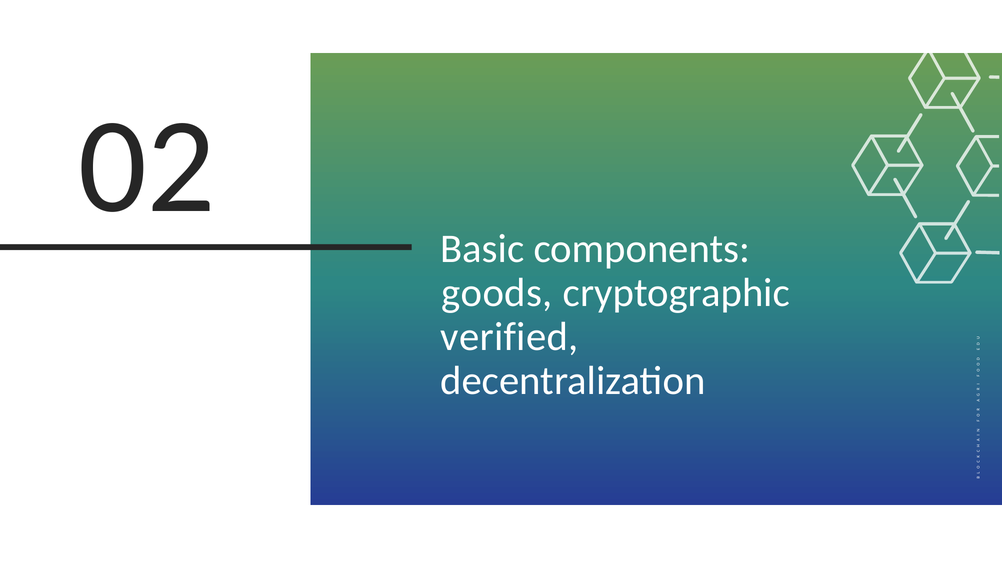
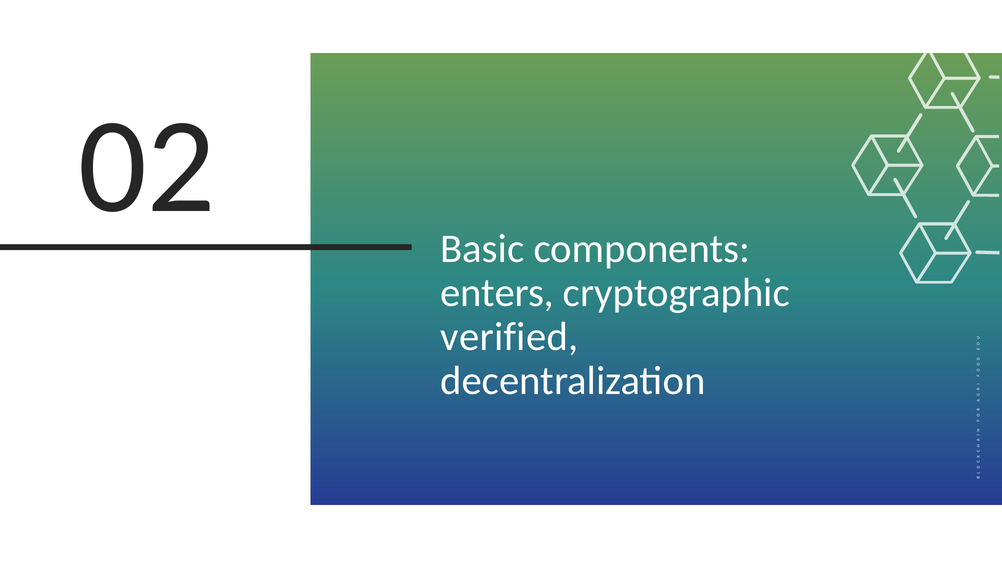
goods: goods -> enters
